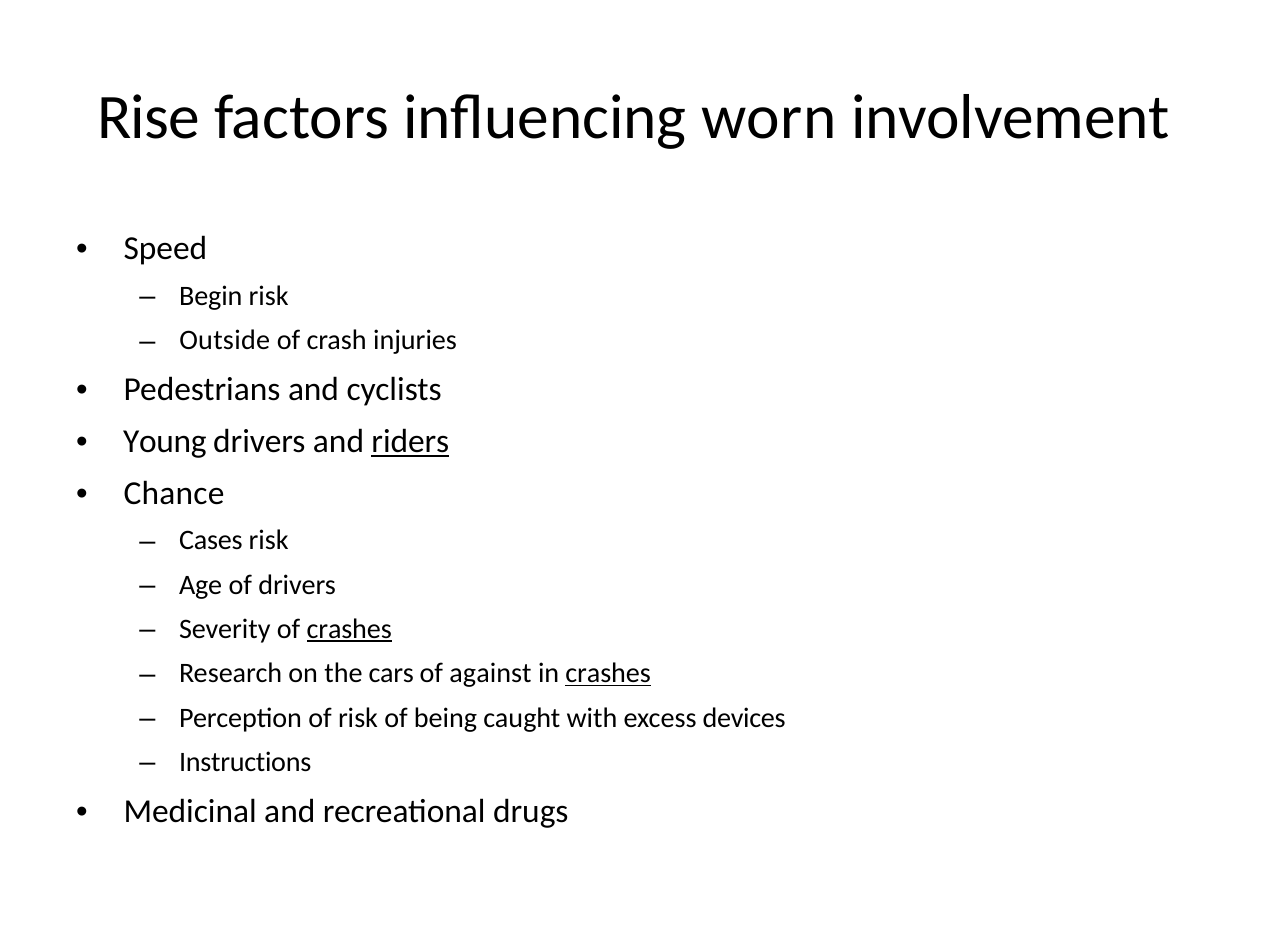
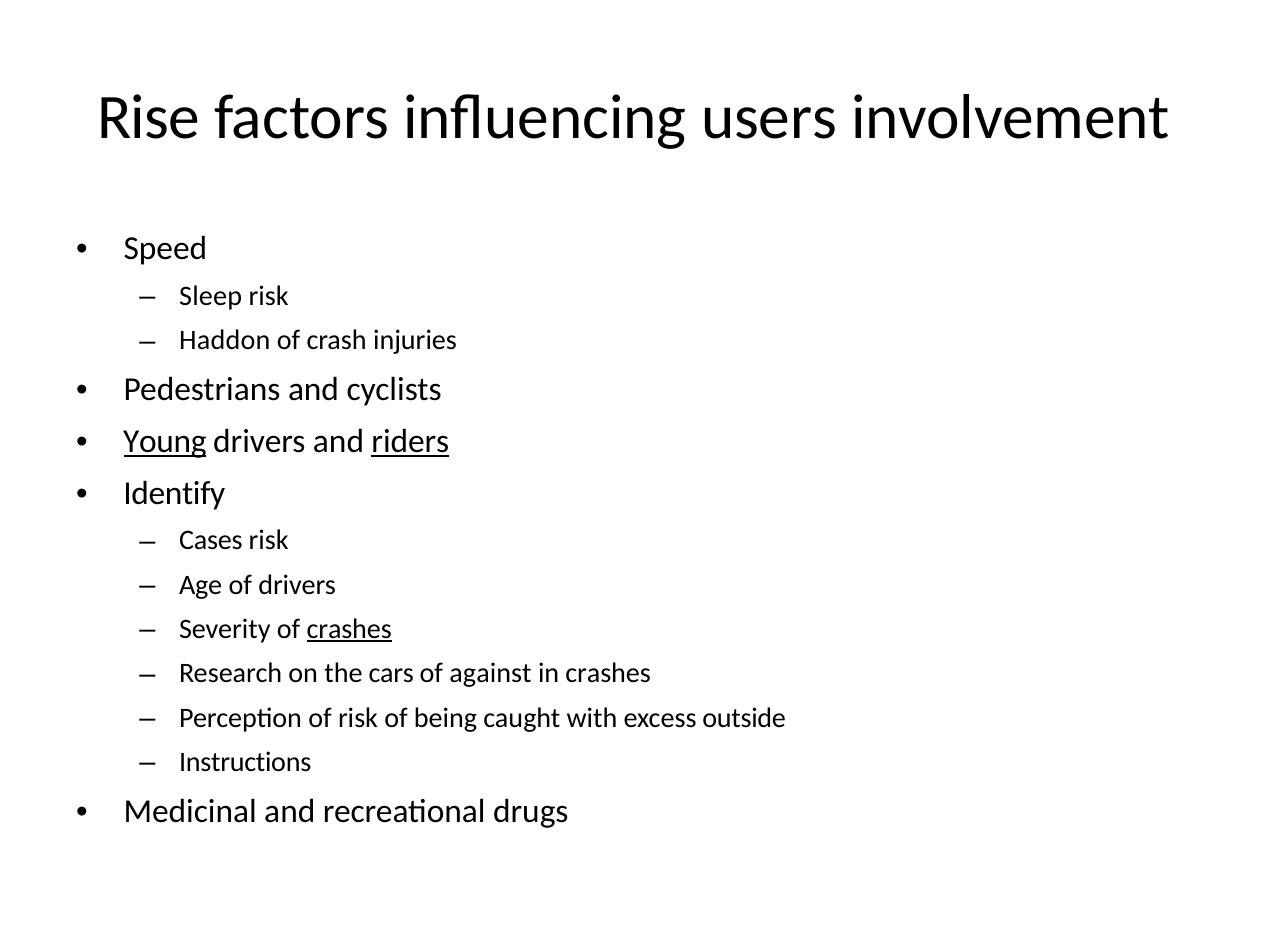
worn: worn -> users
Begin: Begin -> Sleep
Outside: Outside -> Haddon
Young underline: none -> present
Chance: Chance -> Identify
crashes at (608, 674) underline: present -> none
devices: devices -> outside
